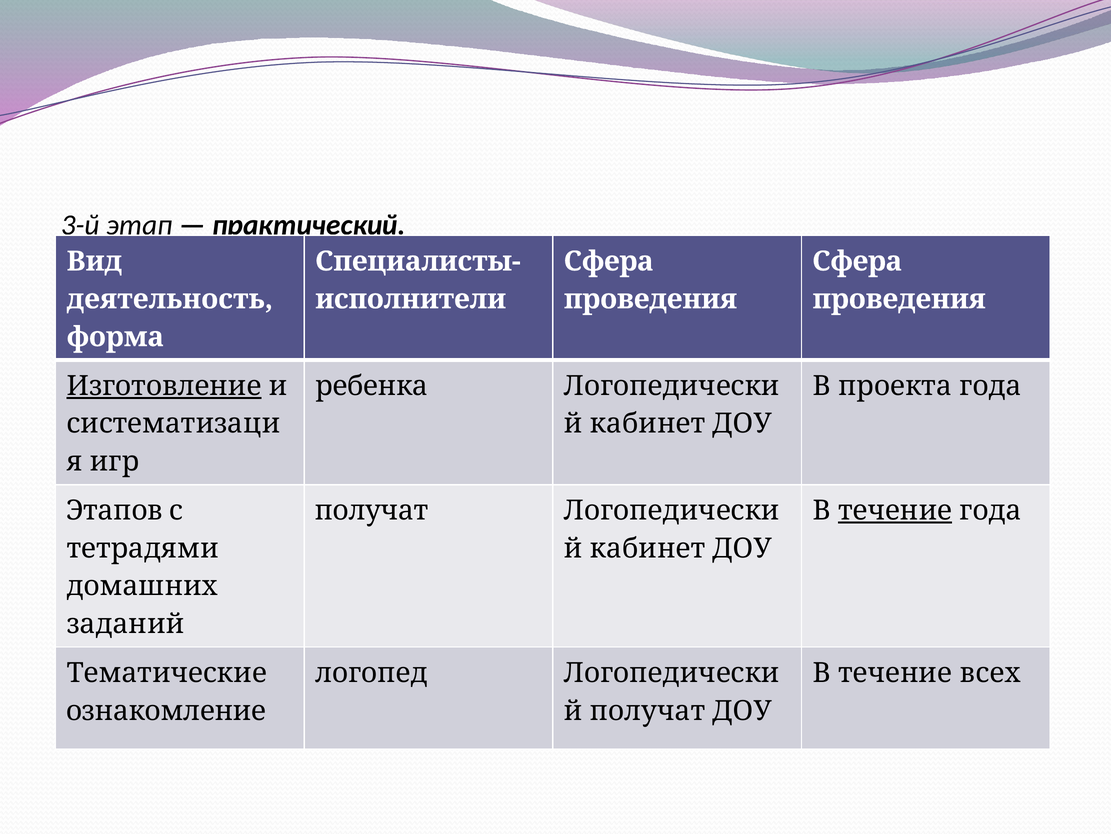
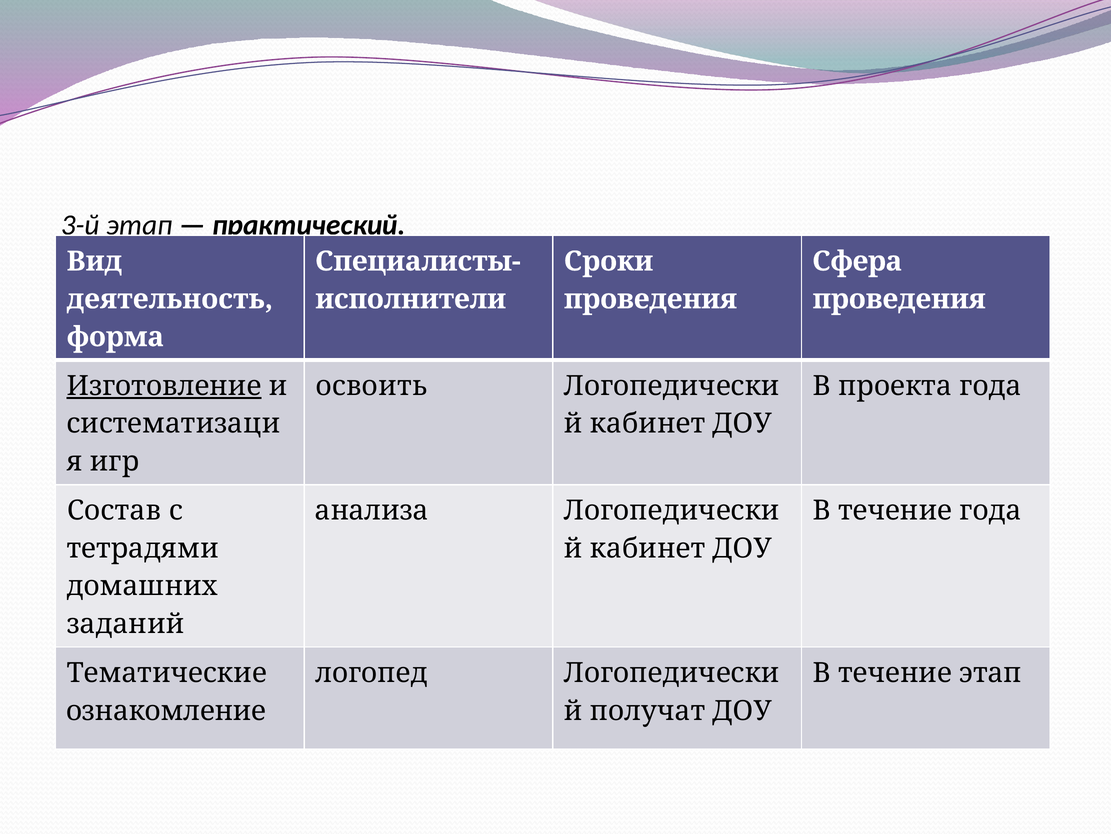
Сфера at (609, 261): Сфера -> Сроки
ребенка: ребенка -> освоить
Этапов: Этапов -> Состав
получат at (372, 510): получат -> анализа
течение at (895, 510) underline: present -> none
течение всех: всех -> этап
